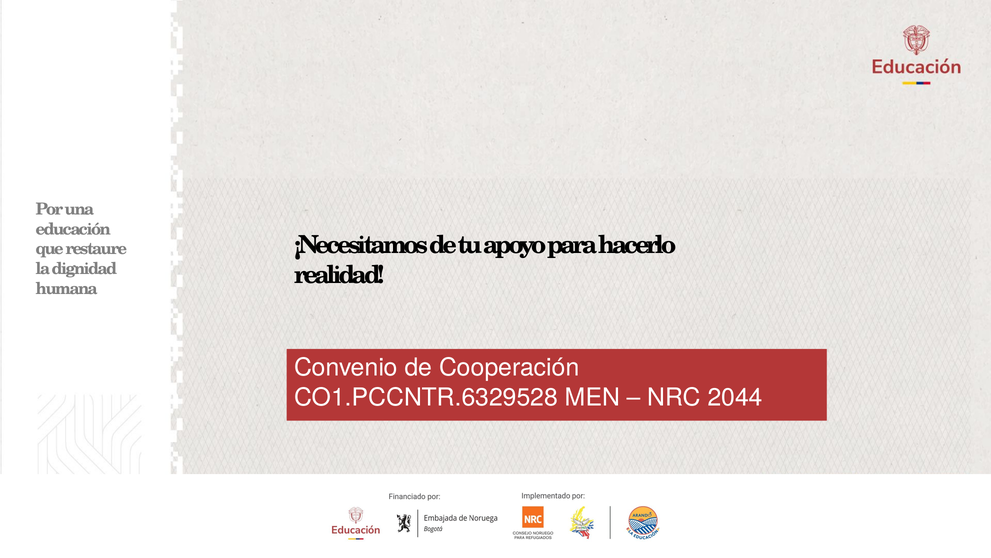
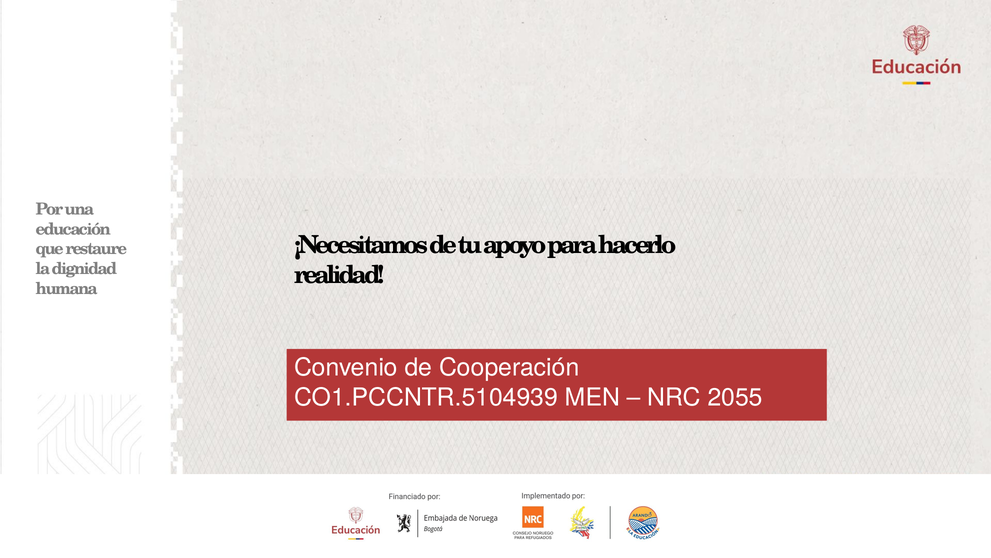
CO1.PCCNTR.6329528: CO1.PCCNTR.6329528 -> CO1.PCCNTR.5104939
2044: 2044 -> 2055
